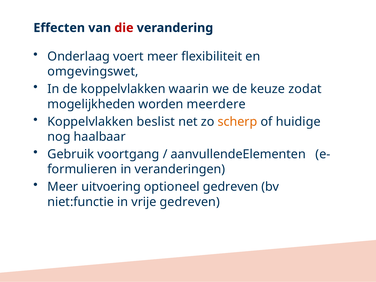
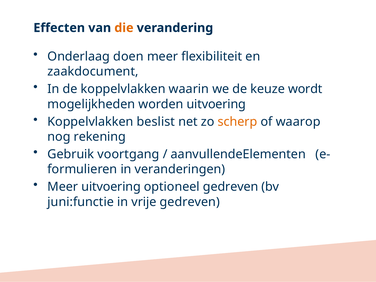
die colour: red -> orange
voert: voert -> doen
omgevingswet: omgevingswet -> zaakdocument
zodat: zodat -> wordt
worden meerdere: meerdere -> uitvoering
huidige: huidige -> waarop
haalbaar: haalbaar -> rekening
niet:functie: niet:functie -> juni:functie
